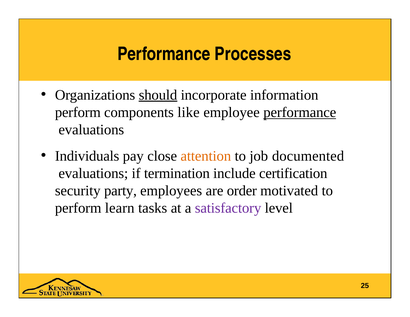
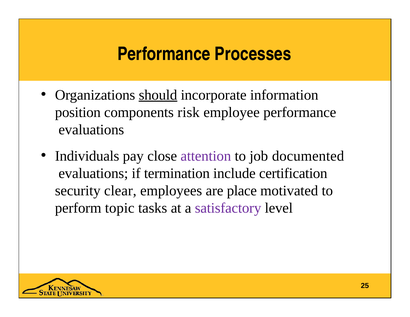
perform at (78, 112): perform -> position
like: like -> risk
performance at (300, 112) underline: present -> none
attention colour: orange -> purple
party: party -> clear
order: order -> place
learn: learn -> topic
